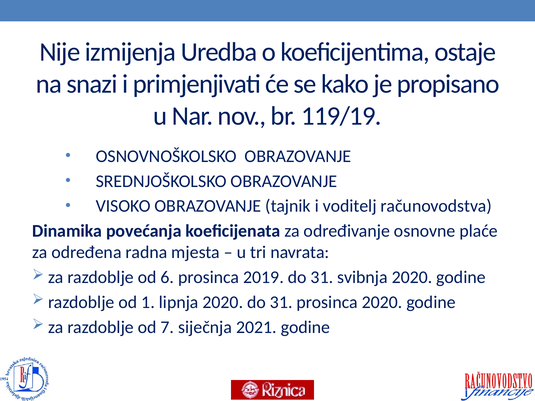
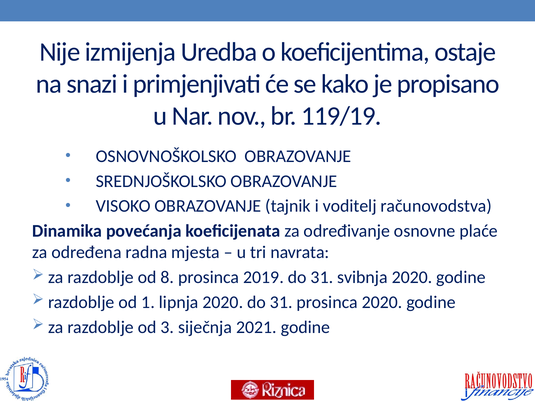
6: 6 -> 8
7: 7 -> 3
